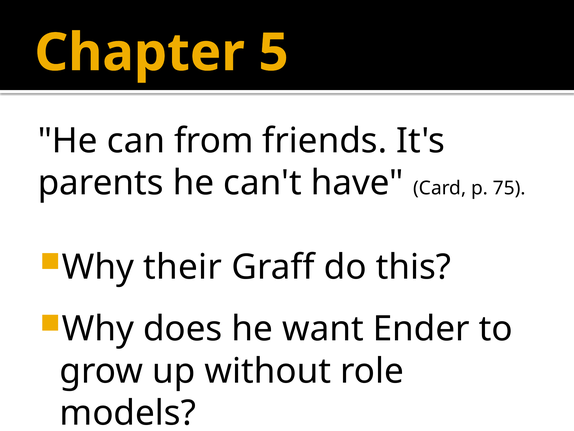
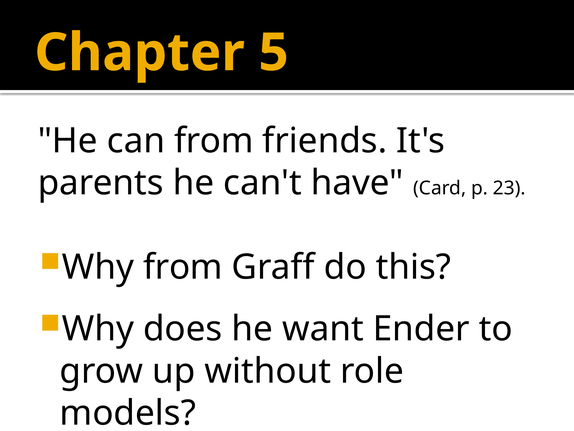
75: 75 -> 23
Why their: their -> from
